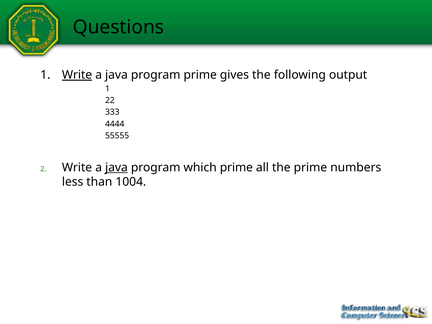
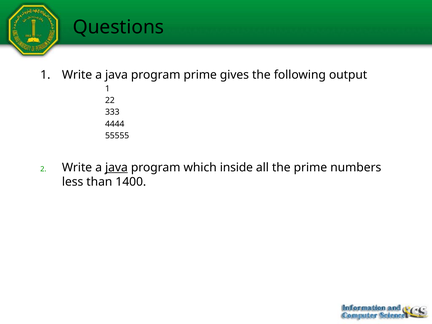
Write at (77, 75) underline: present -> none
which prime: prime -> inside
1004: 1004 -> 1400
